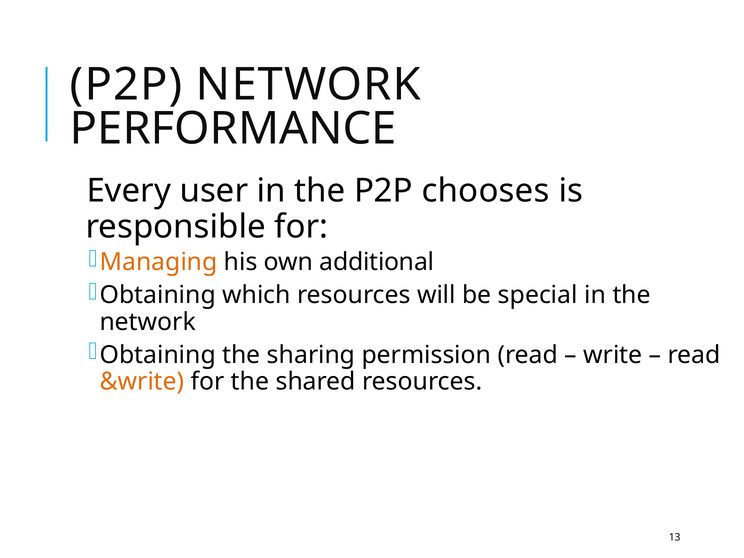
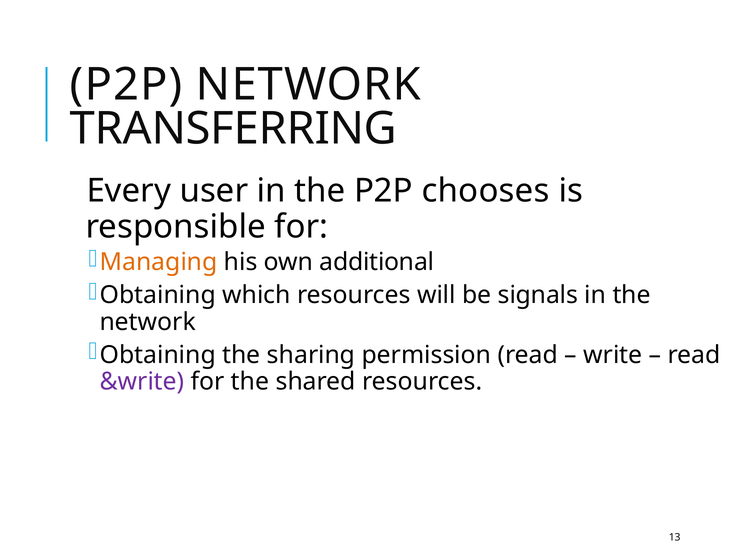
PERFORMANCE: PERFORMANCE -> TRANSFERRING
special: special -> signals
&write colour: orange -> purple
